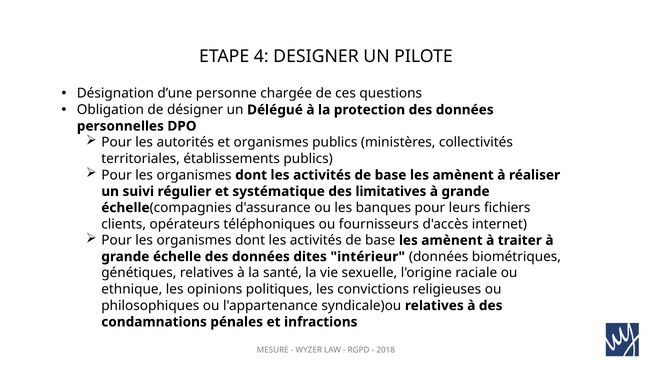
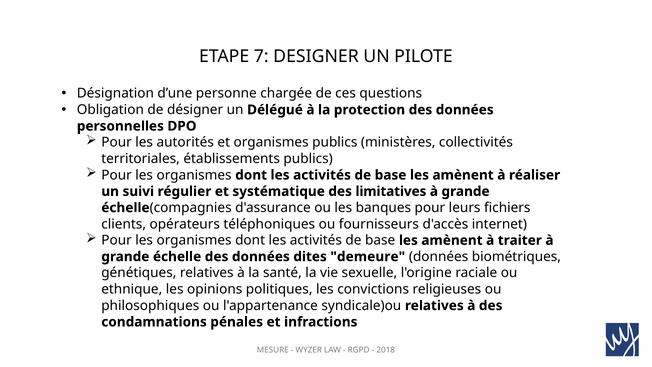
4: 4 -> 7
intérieur: intérieur -> demeure
